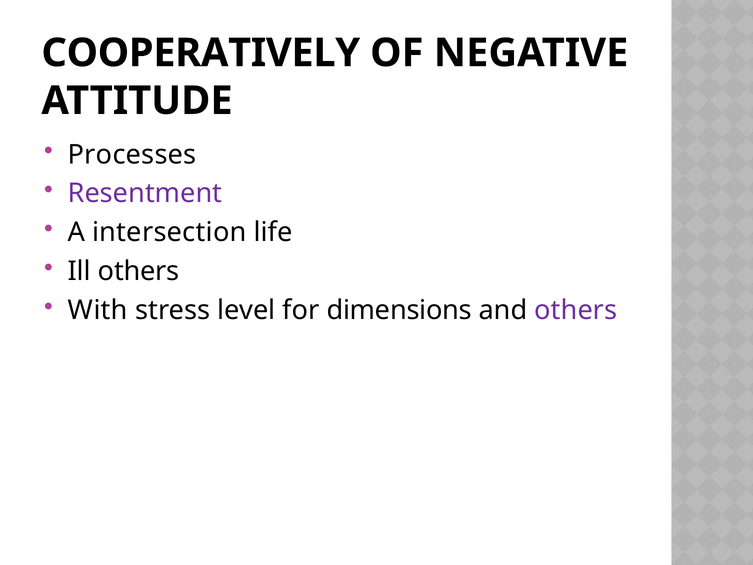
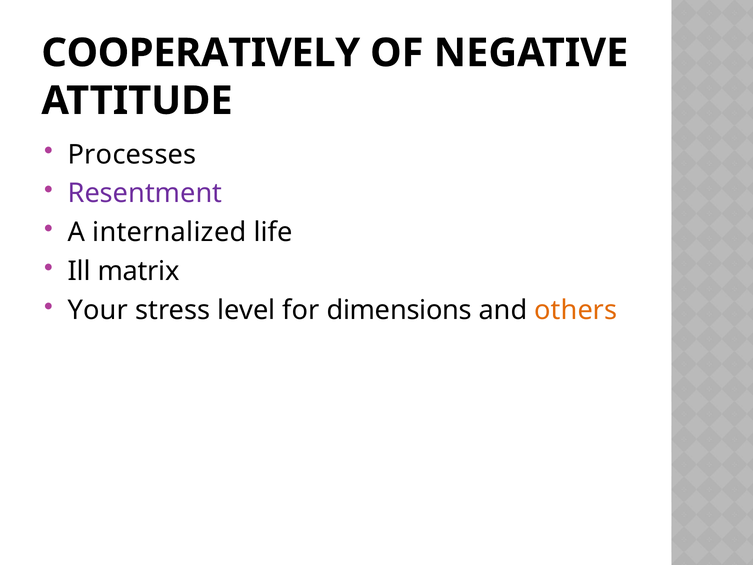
intersection: intersection -> internalized
Ill others: others -> matrix
With: With -> Your
others at (576, 310) colour: purple -> orange
